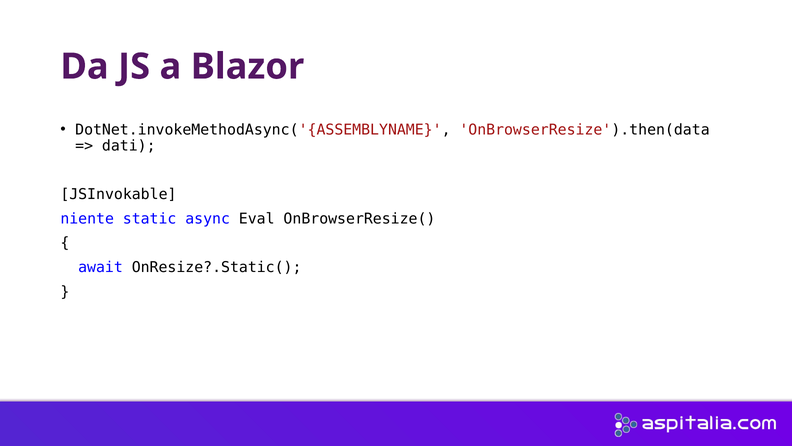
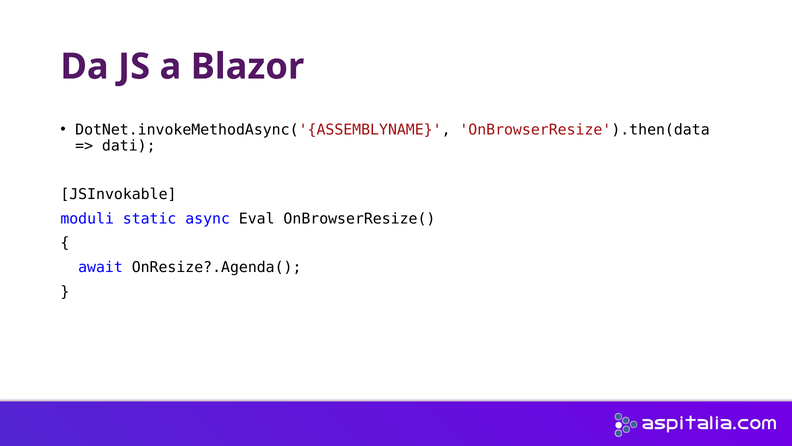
niente: niente -> moduli
OnResize?.Static(: OnResize?.Static( -> OnResize?.Agenda(
